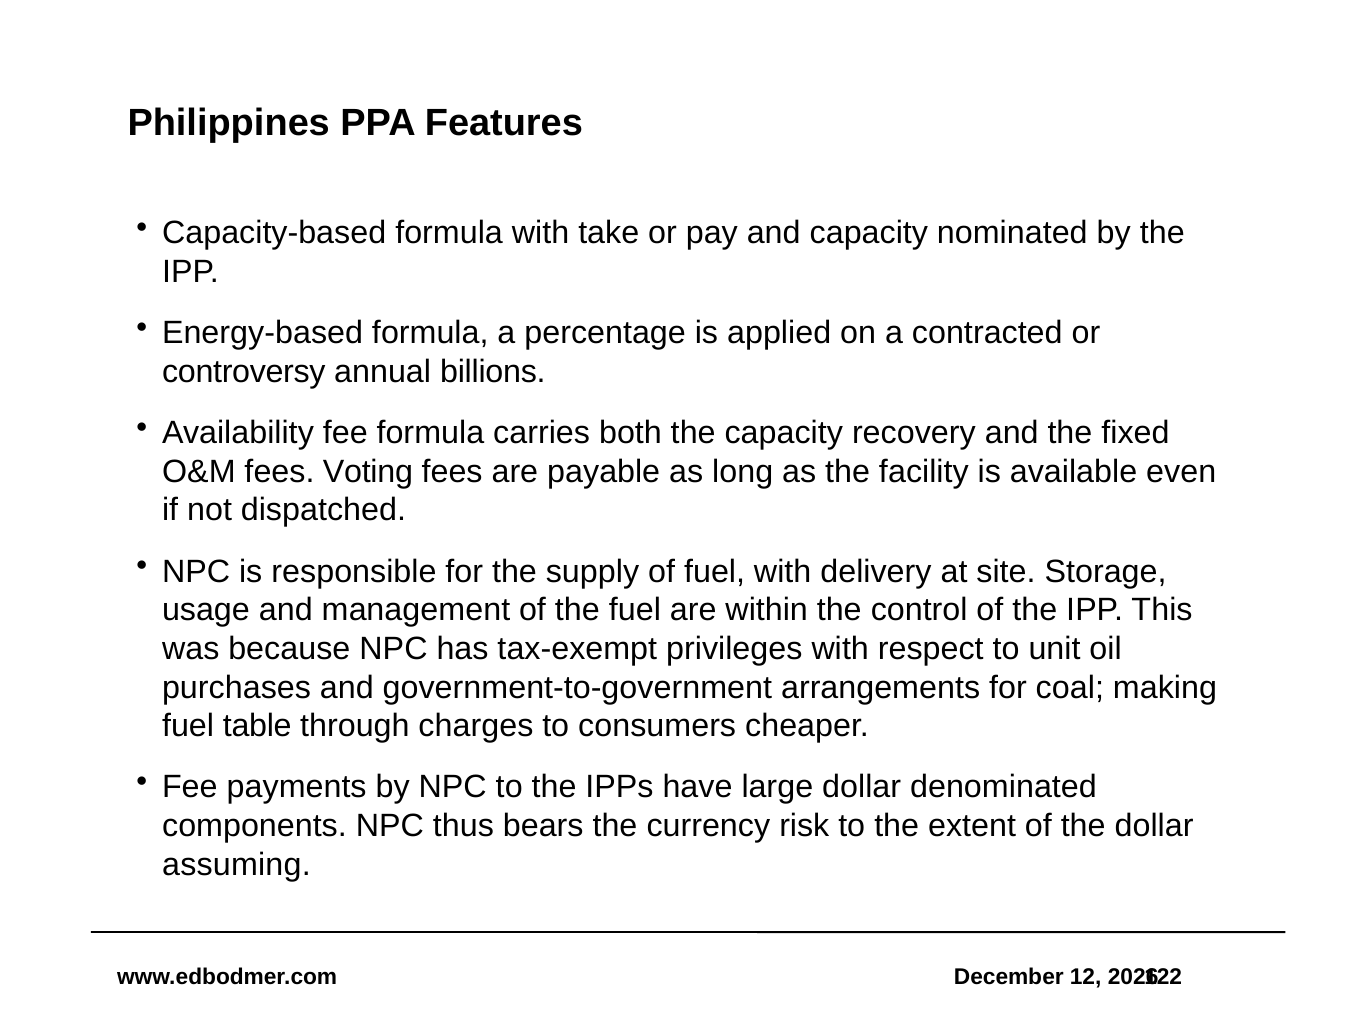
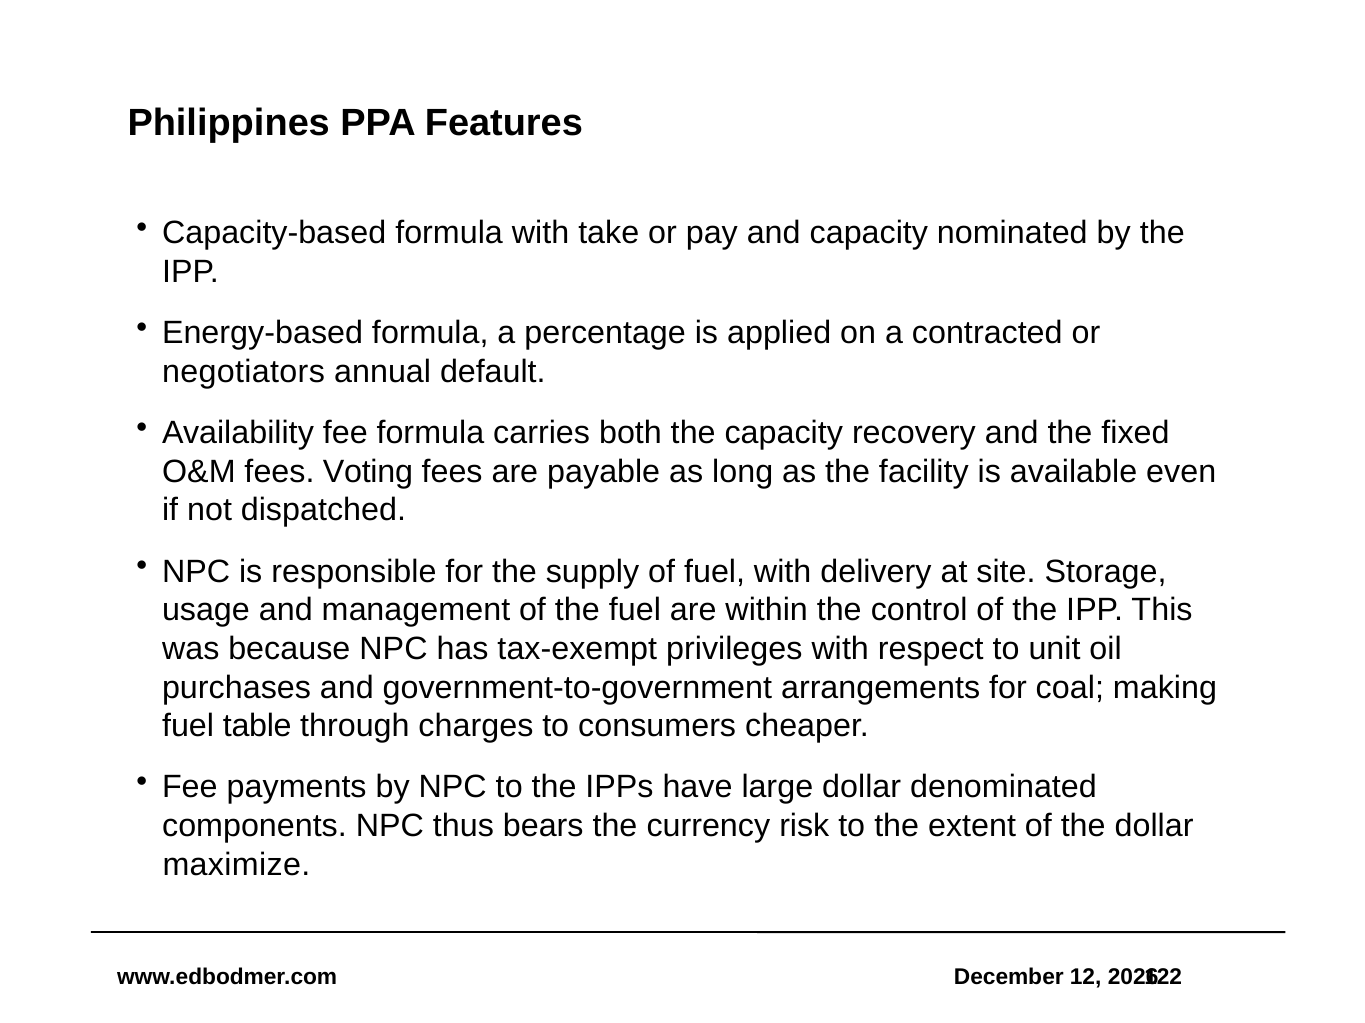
controversy: controversy -> negotiators
billions: billions -> default
assuming: assuming -> maximize
